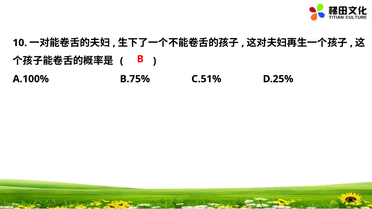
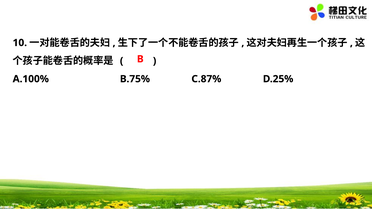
C.51%: C.51% -> C.87%
